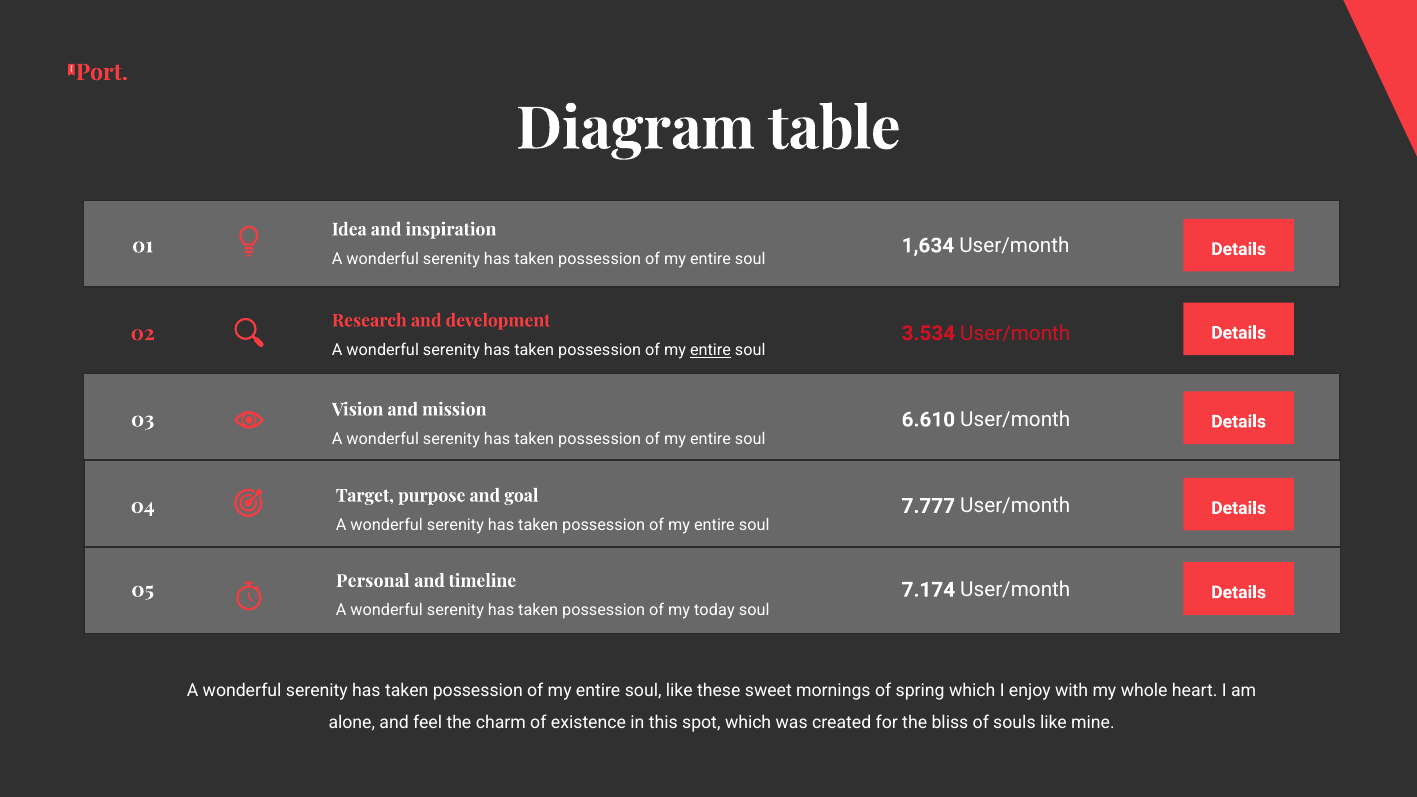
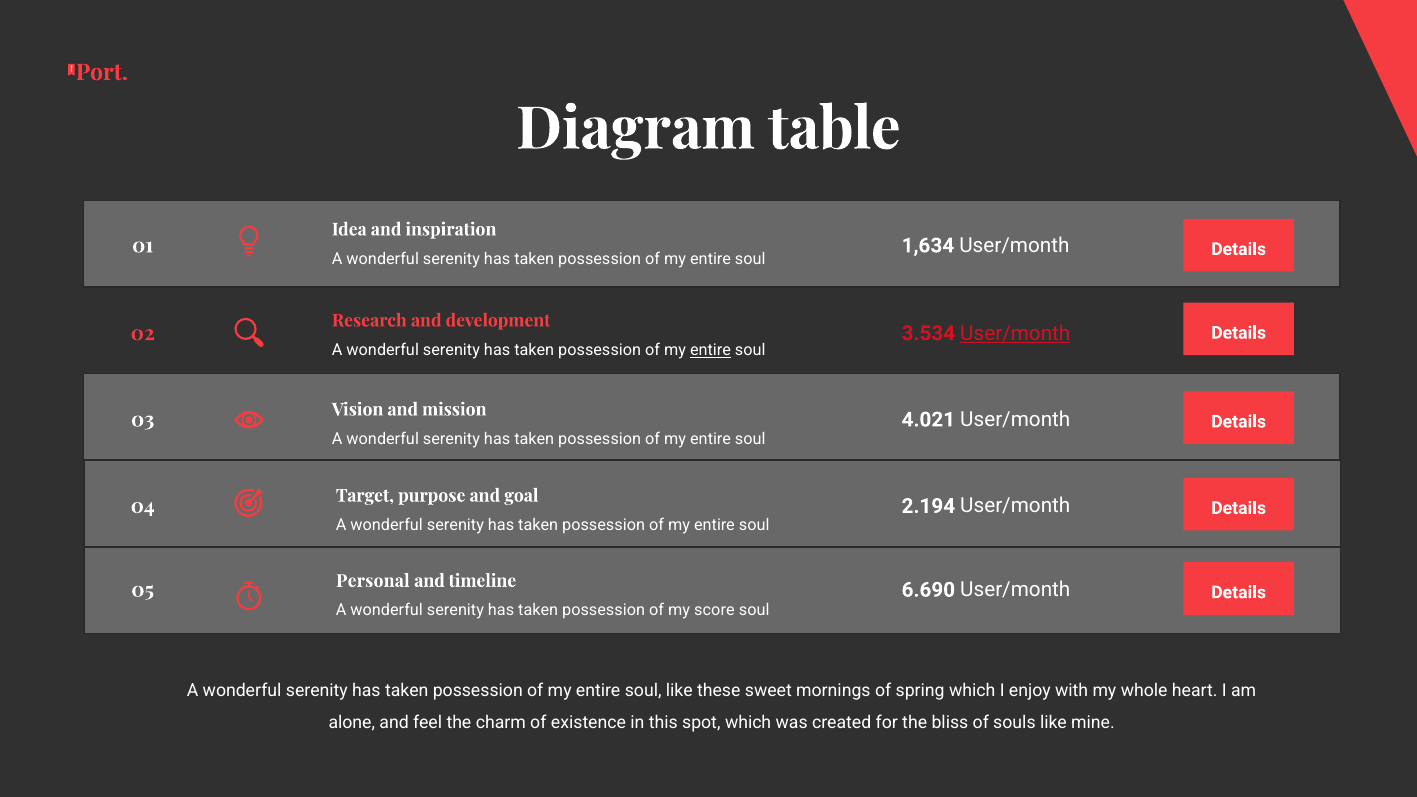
User/month at (1015, 333) underline: none -> present
6.610: 6.610 -> 4.021
7.777: 7.777 -> 2.194
7.174: 7.174 -> 6.690
today: today -> score
